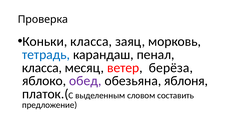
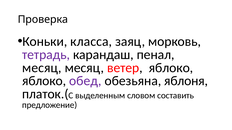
тетрадь colour: blue -> purple
класса at (42, 68): класса -> месяц
ветер берёза: берёза -> яблоко
